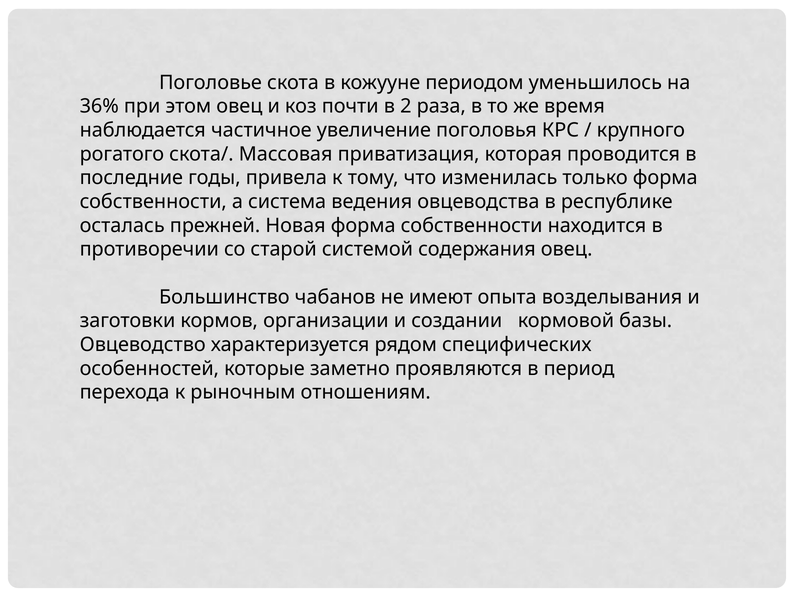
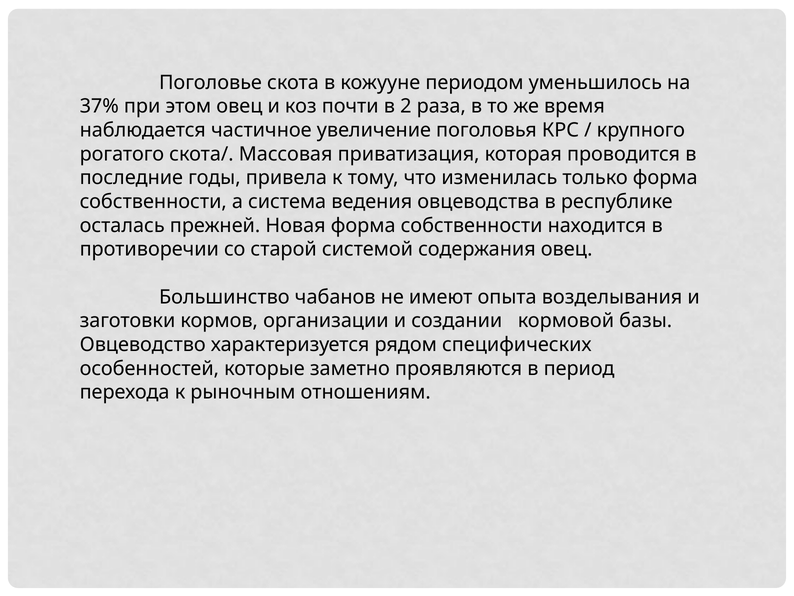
36%: 36% -> 37%
